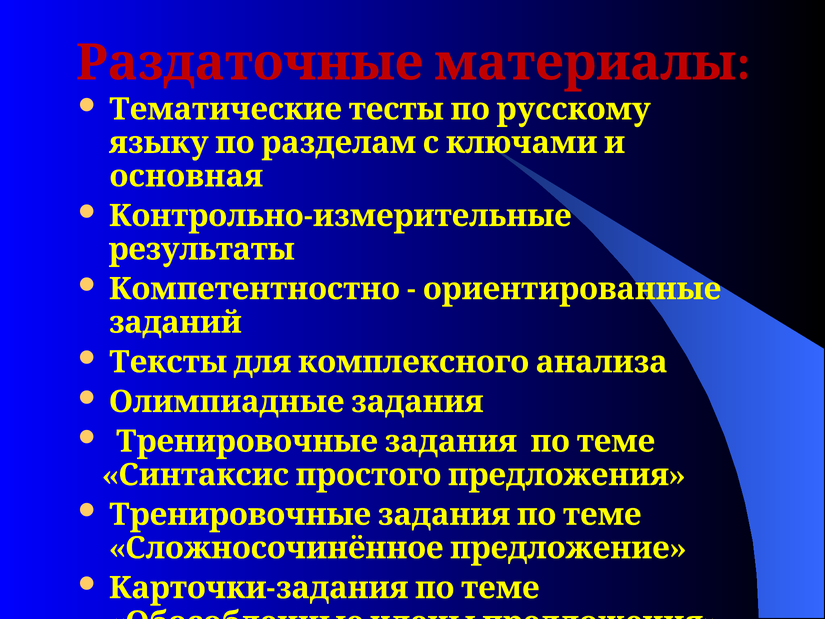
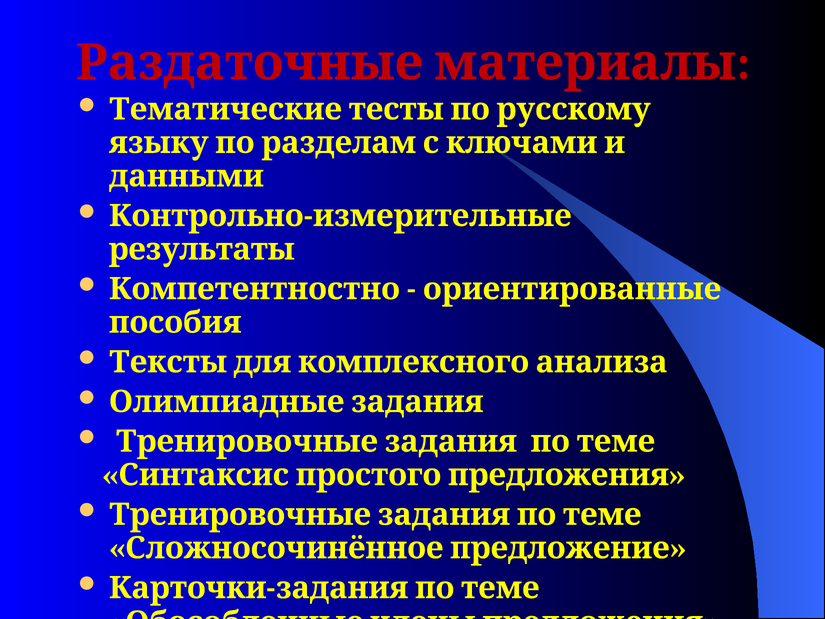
основная: основная -> данными
заданий: заданий -> пособия
